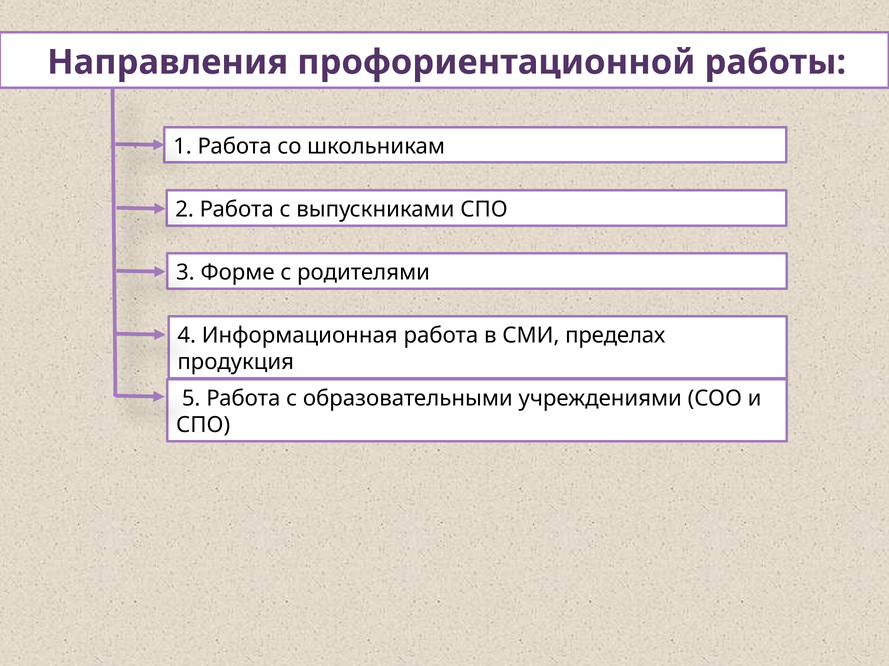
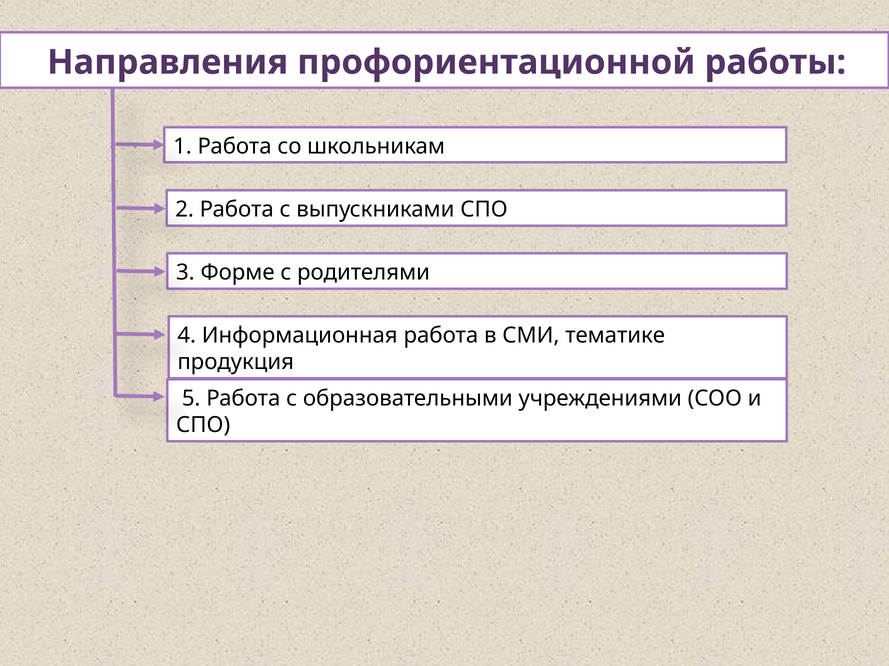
пределах: пределах -> тематике
